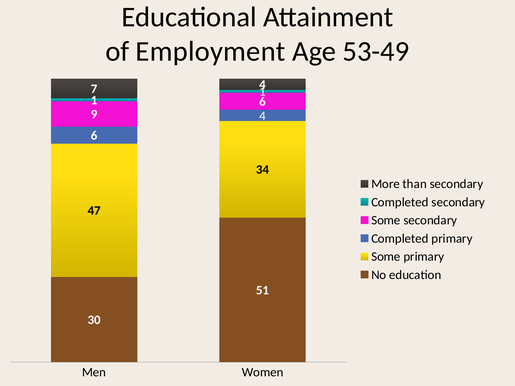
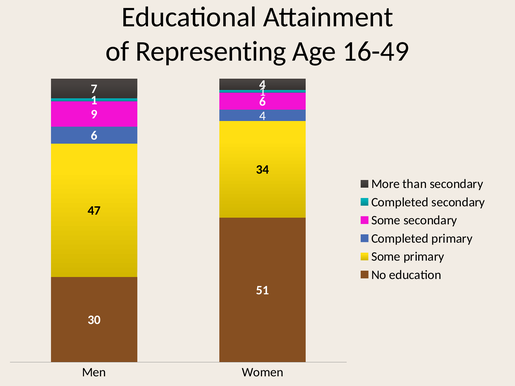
Employment: Employment -> Representing
53-49: 53-49 -> 16-49
